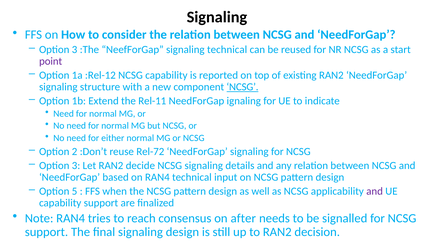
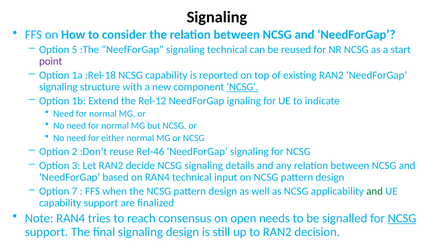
3 at (75, 50): 3 -> 5
:Rel-12: :Rel-12 -> :Rel-18
Rel-11: Rel-11 -> Rel-12
Rel-72: Rel-72 -> Rel-46
5: 5 -> 7
and at (375, 191) colour: purple -> green
after: after -> open
NCSG at (402, 218) underline: none -> present
